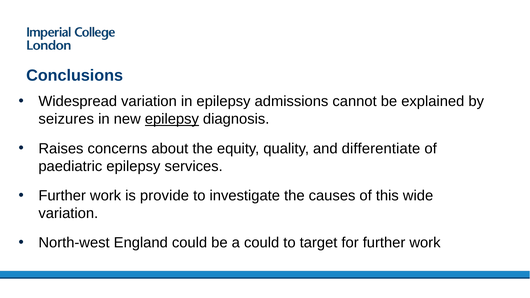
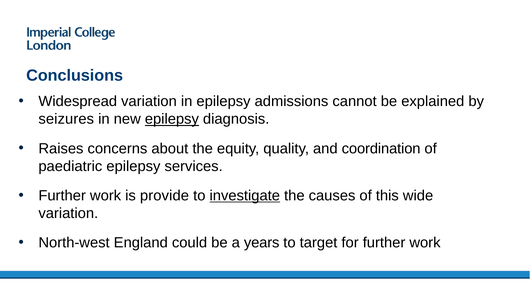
differentiate: differentiate -> coordination
investigate underline: none -> present
a could: could -> years
